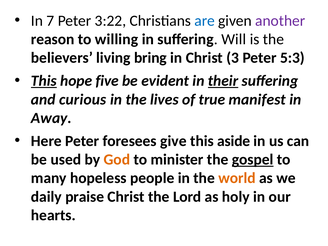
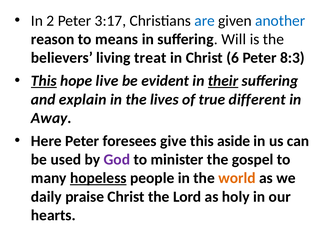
7: 7 -> 2
3:22: 3:22 -> 3:17
another colour: purple -> blue
willing: willing -> means
bring: bring -> treat
3: 3 -> 6
5:3: 5:3 -> 8:3
five: five -> live
curious: curious -> explain
manifest: manifest -> different
God colour: orange -> purple
gospel underline: present -> none
hopeless underline: none -> present
